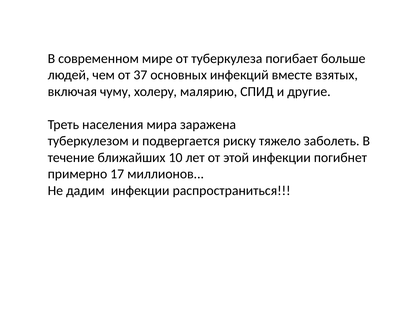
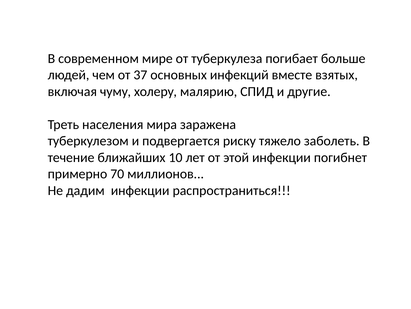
17: 17 -> 70
